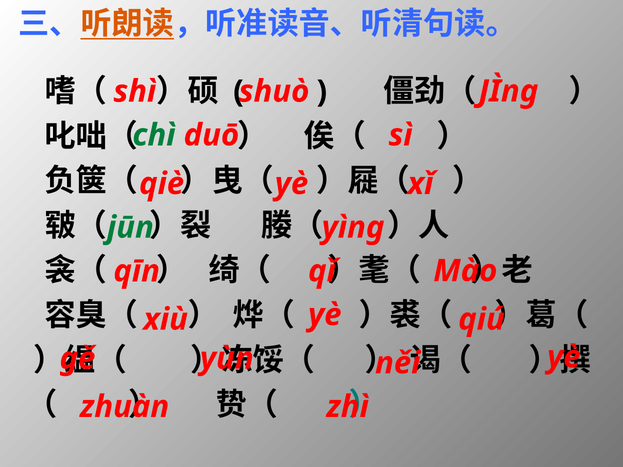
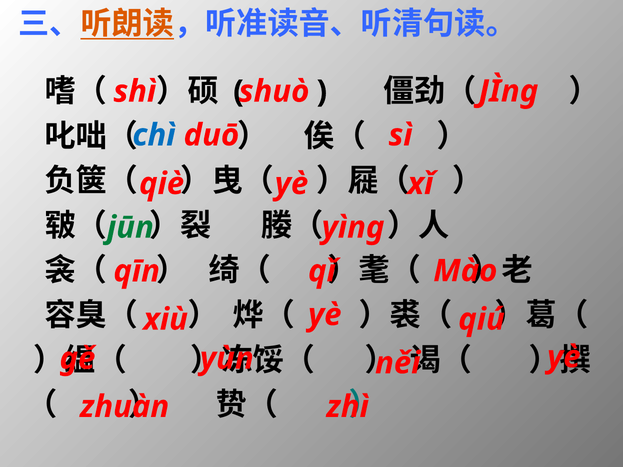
chì colour: green -> blue
